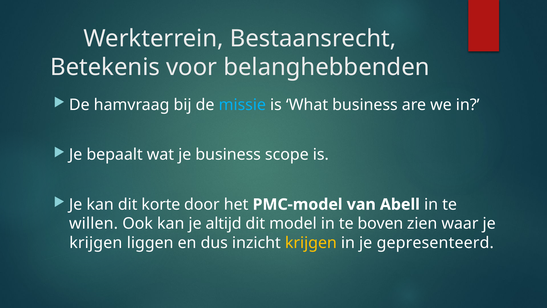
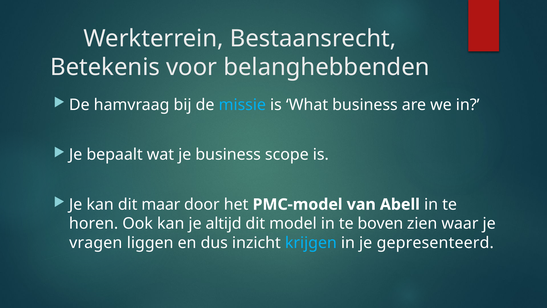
korte: korte -> maar
willen: willen -> horen
krijgen at (96, 243): krijgen -> vragen
krijgen at (311, 243) colour: yellow -> light blue
